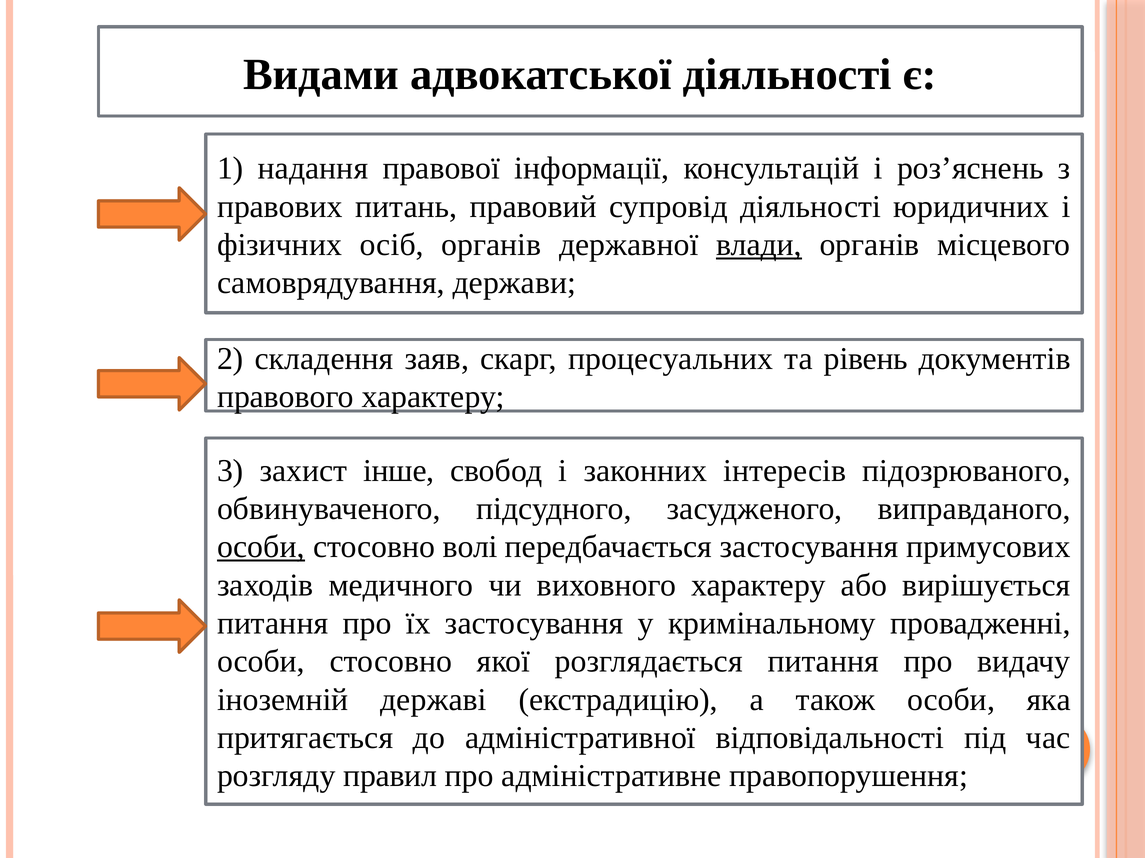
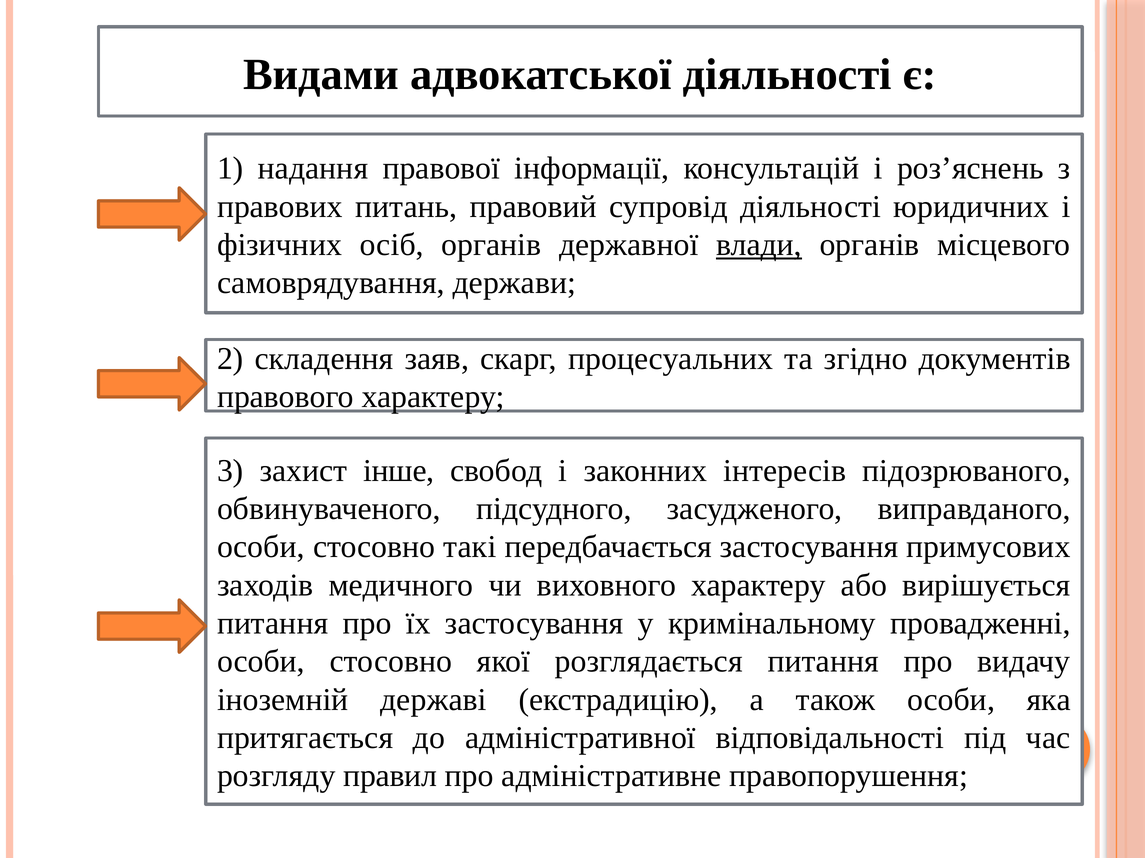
рівень: рівень -> згідно
особи at (261, 547) underline: present -> none
волі: волі -> такі
